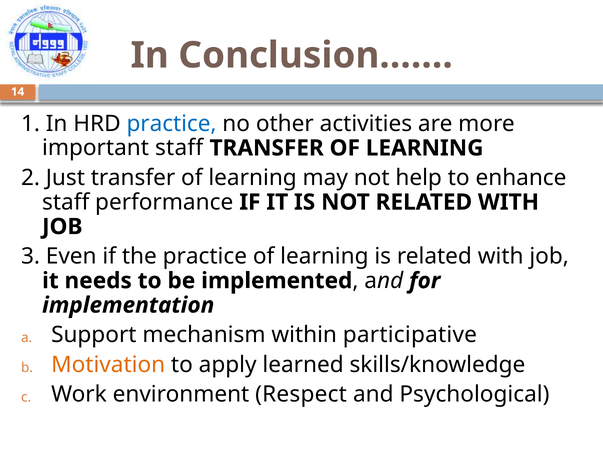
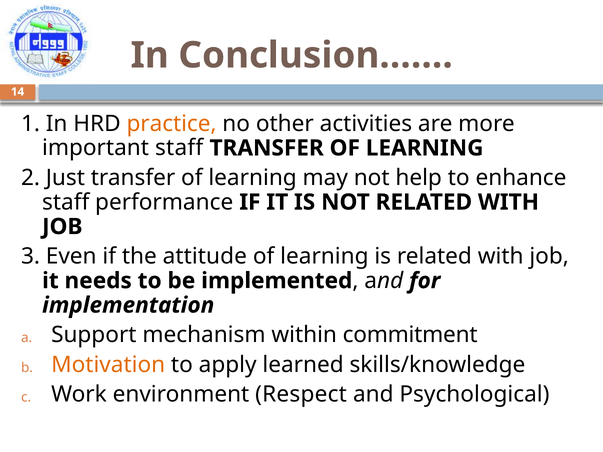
practice at (172, 124) colour: blue -> orange
the practice: practice -> attitude
participative: participative -> commitment
